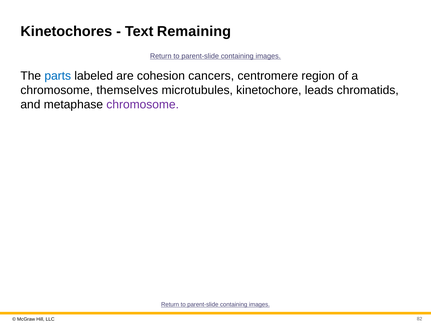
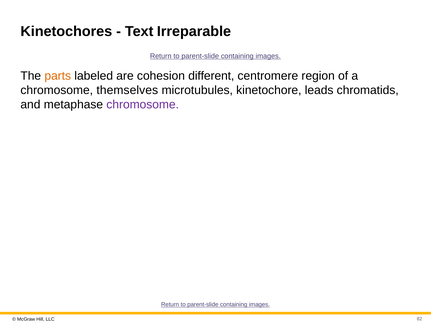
Remaining: Remaining -> Irreparable
parts colour: blue -> orange
cancers: cancers -> different
